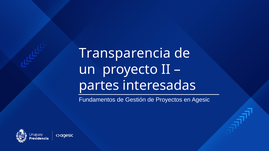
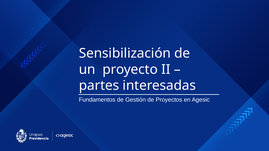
Transparencia: Transparencia -> Sensibilización
